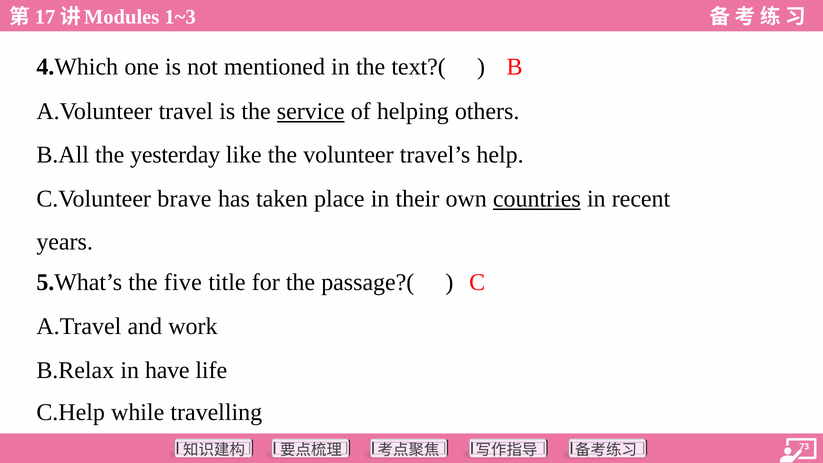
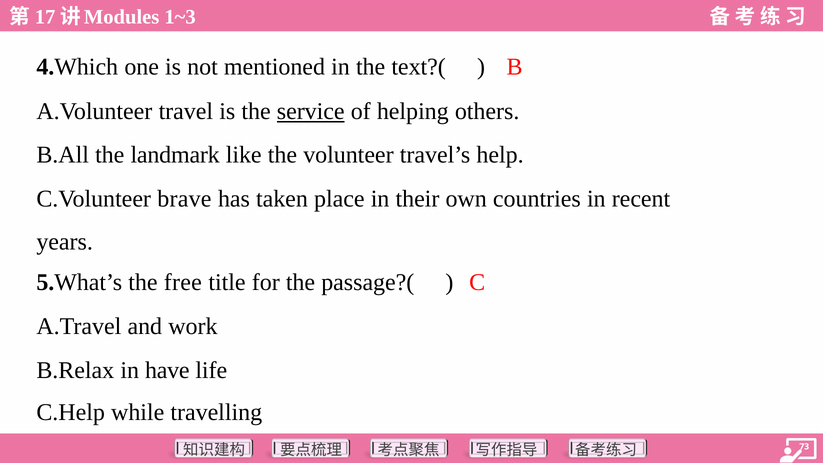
yesterday: yesterday -> landmark
countries underline: present -> none
five: five -> free
